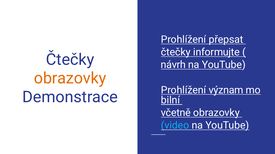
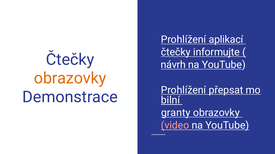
přepsat: přepsat -> aplikací
význam: význam -> přepsat
včetně: včetně -> granty
video colour: light blue -> pink
